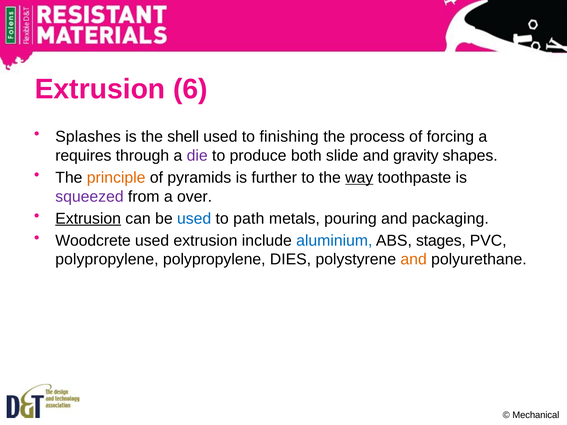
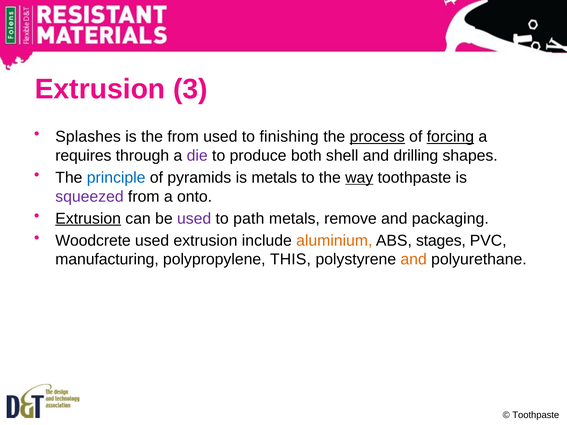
6: 6 -> 3
the shell: shell -> from
process underline: none -> present
forcing underline: none -> present
slide: slide -> shell
gravity: gravity -> drilling
principle colour: orange -> blue
is further: further -> metals
over: over -> onto
used at (194, 219) colour: blue -> purple
pouring: pouring -> remove
aluminium colour: blue -> orange
polypropylene at (107, 260): polypropylene -> manufacturing
DIES: DIES -> THIS
Mechanical at (536, 415): Mechanical -> Toothpaste
